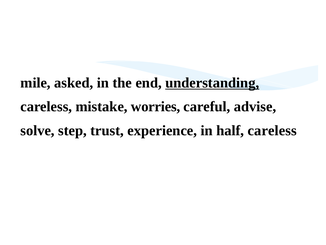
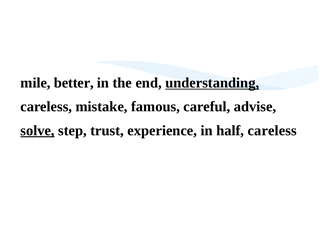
asked: asked -> better
worries: worries -> famous
solve underline: none -> present
